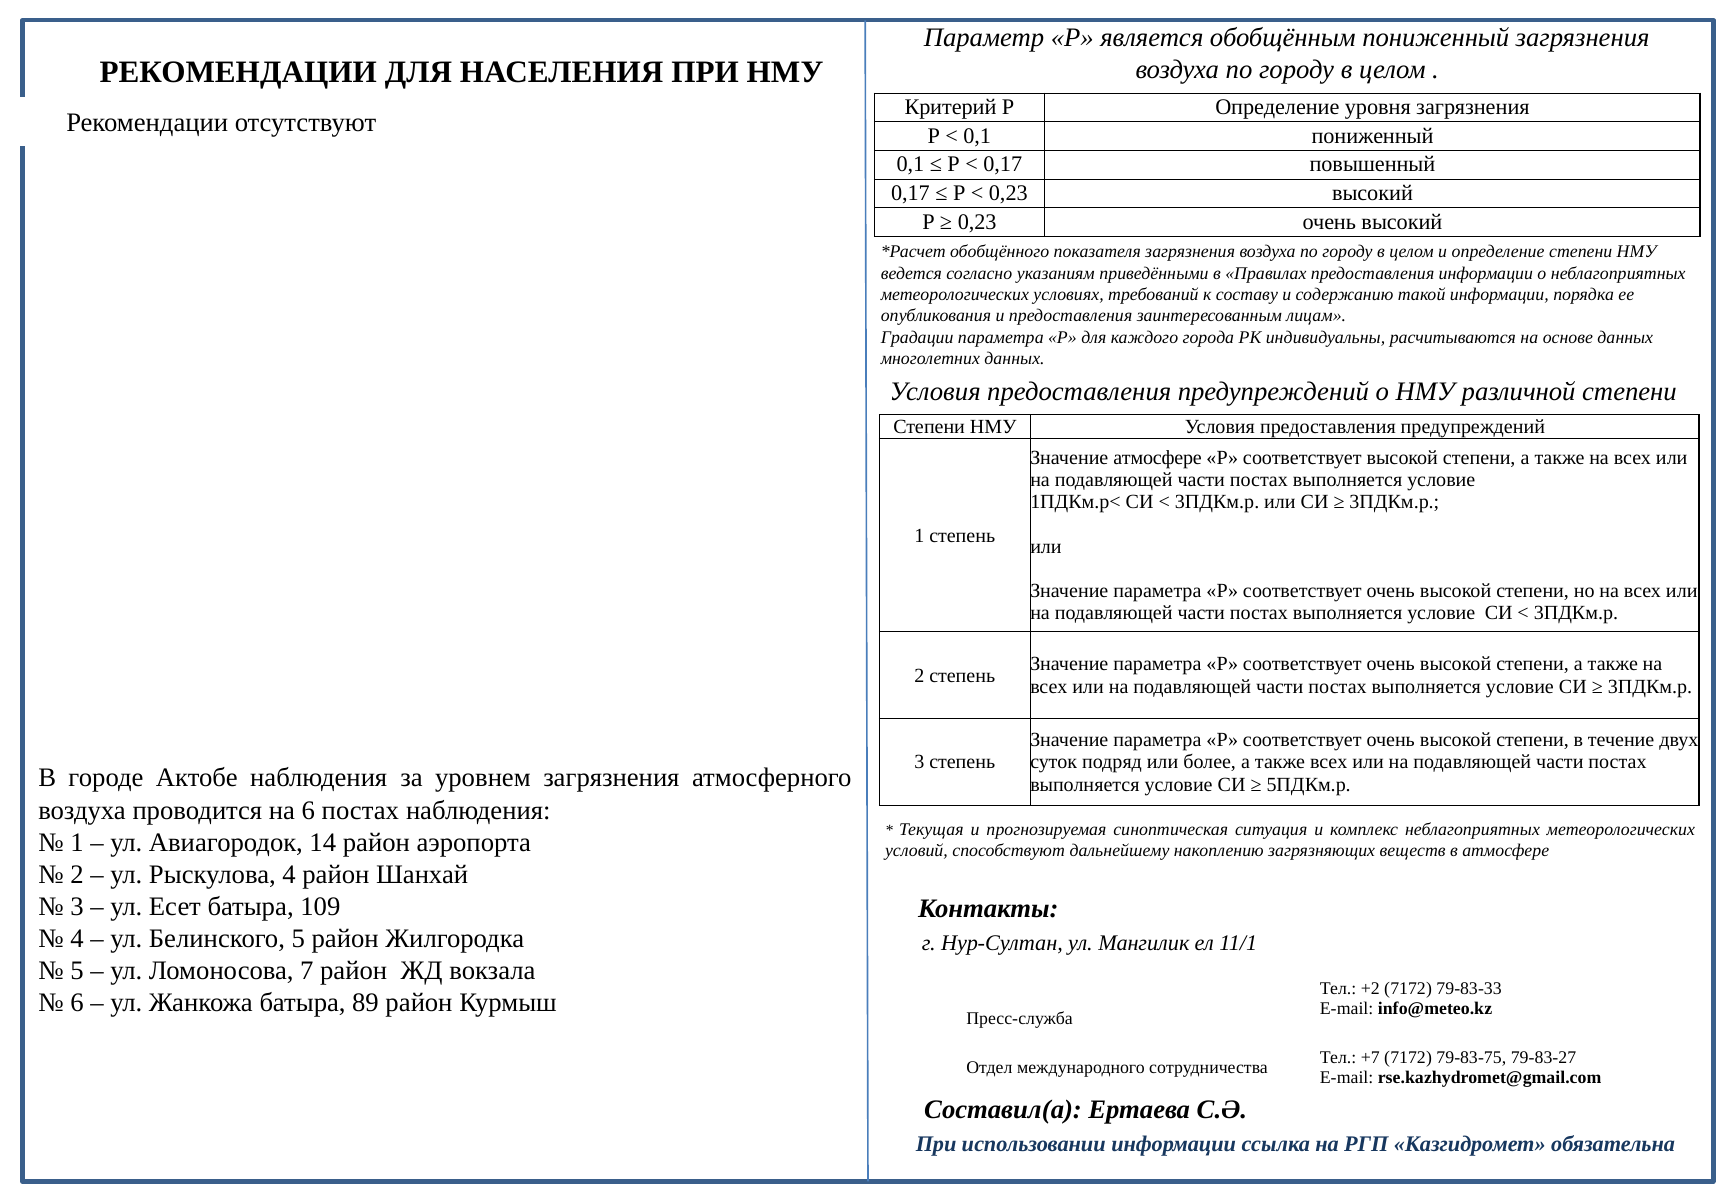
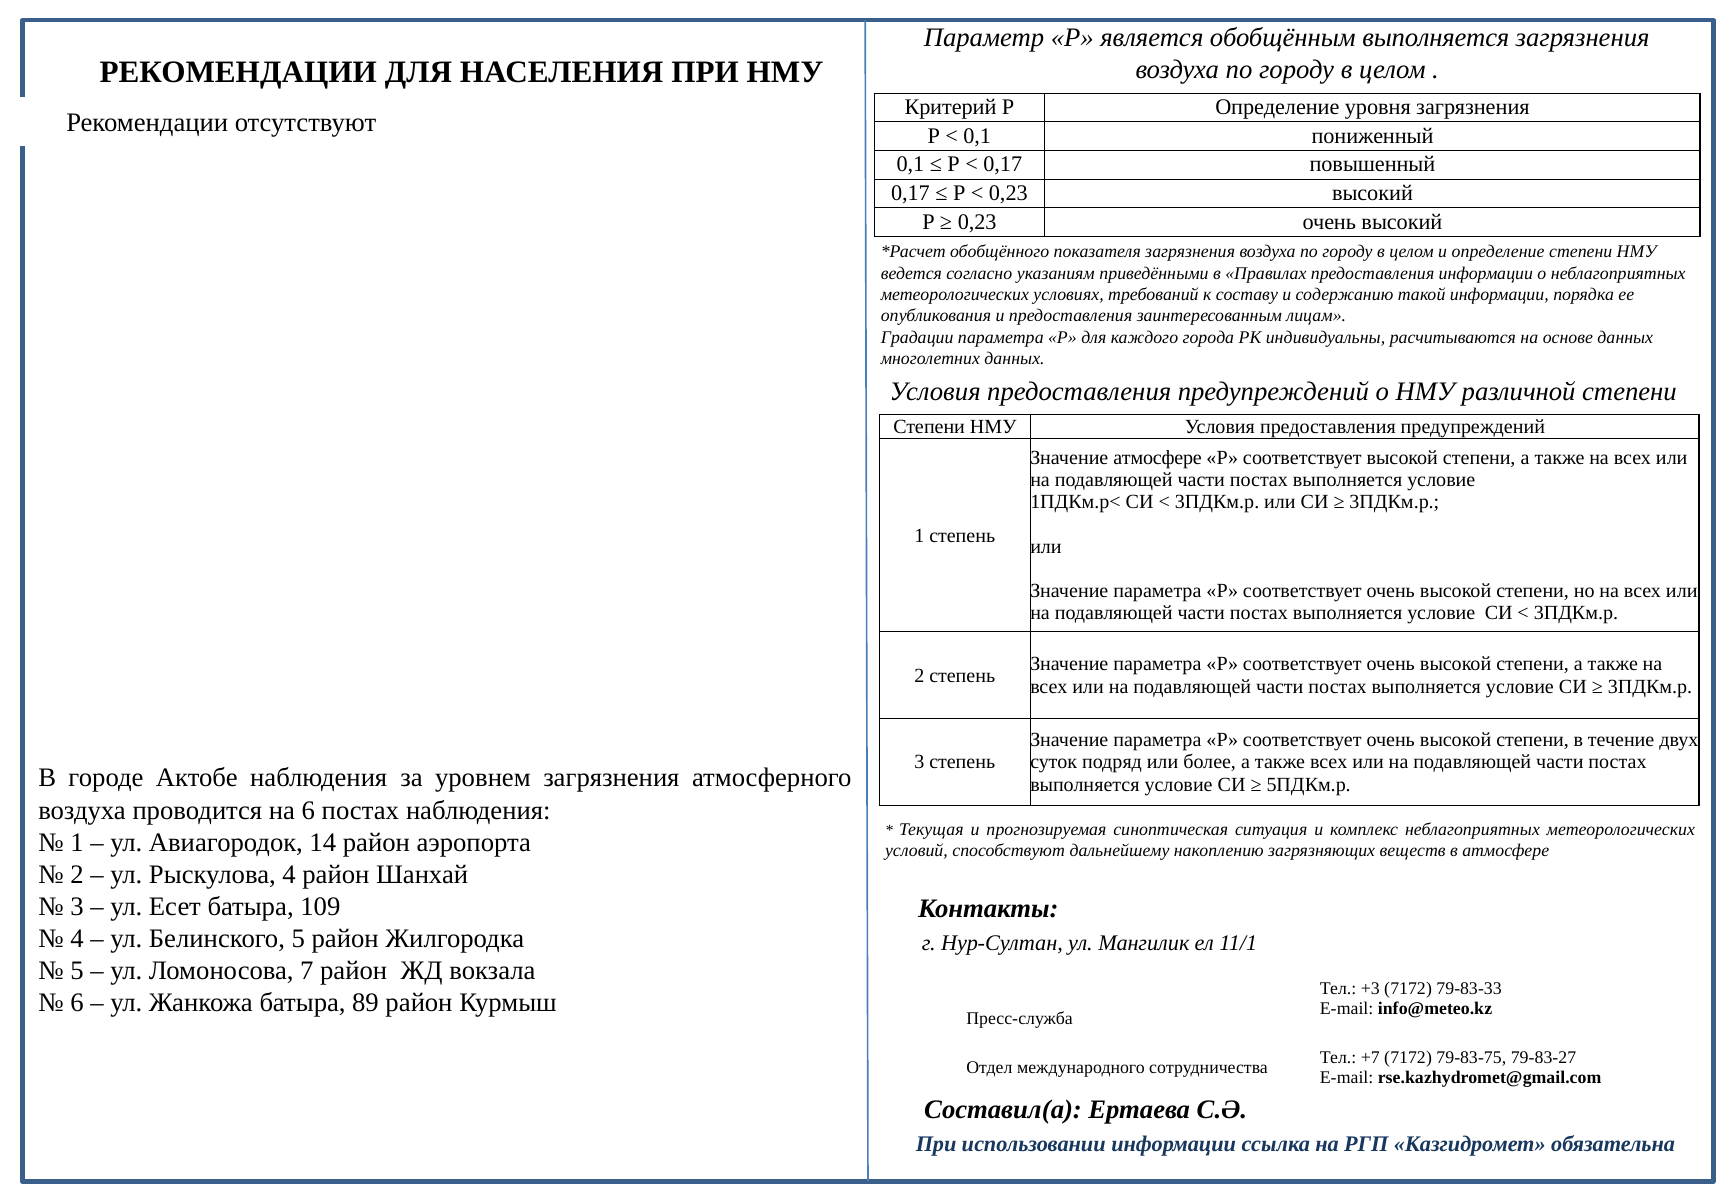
обобщённым пониженный: пониженный -> выполняется
+2: +2 -> +3
